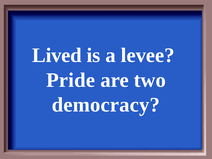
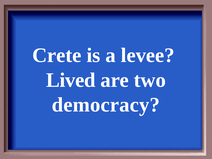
Lived: Lived -> Crete
Pride: Pride -> Lived
